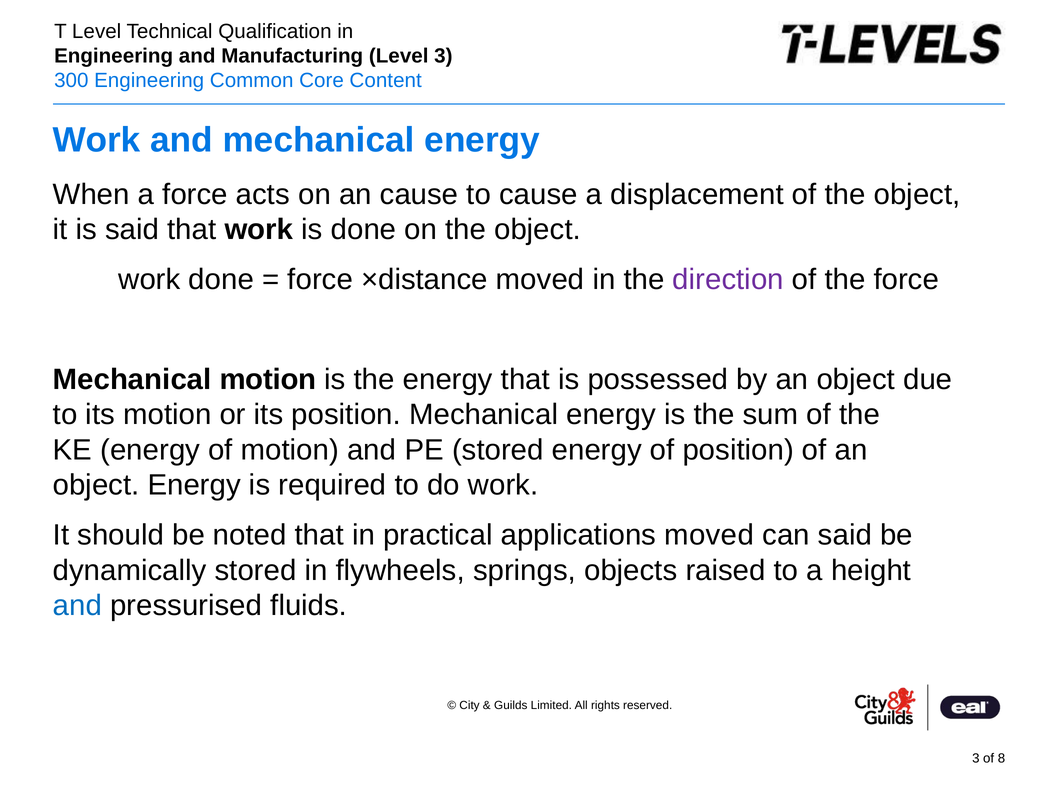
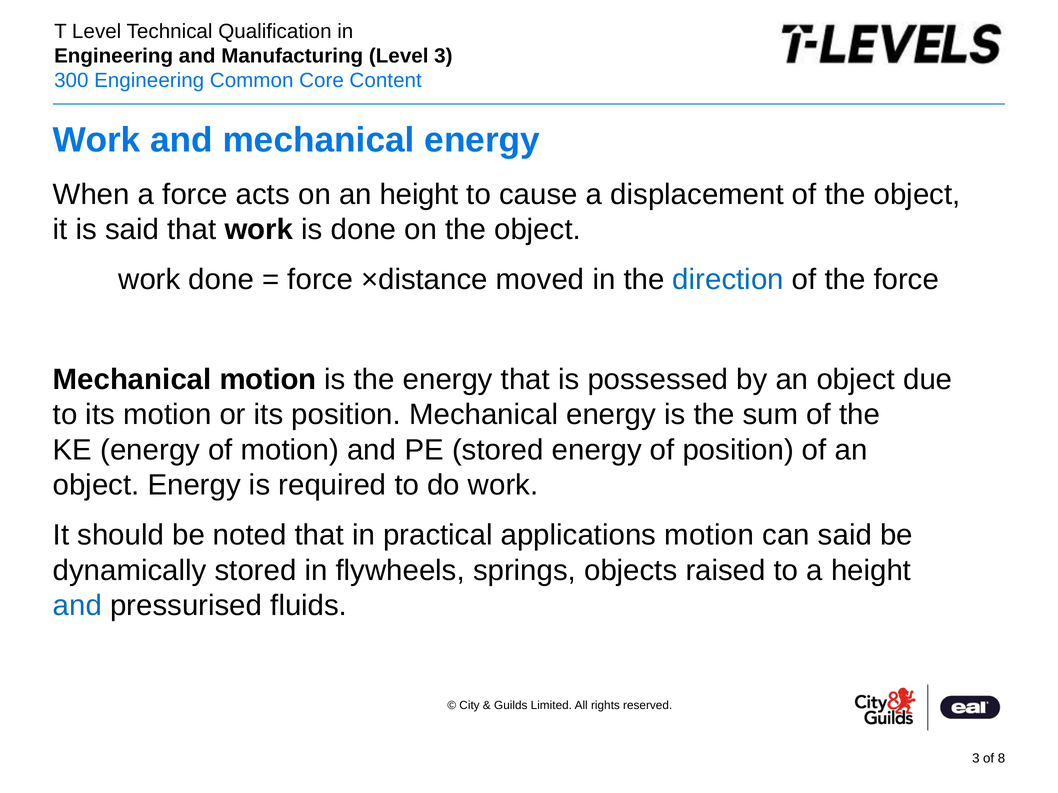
an cause: cause -> height
direction colour: purple -> blue
applications moved: moved -> motion
